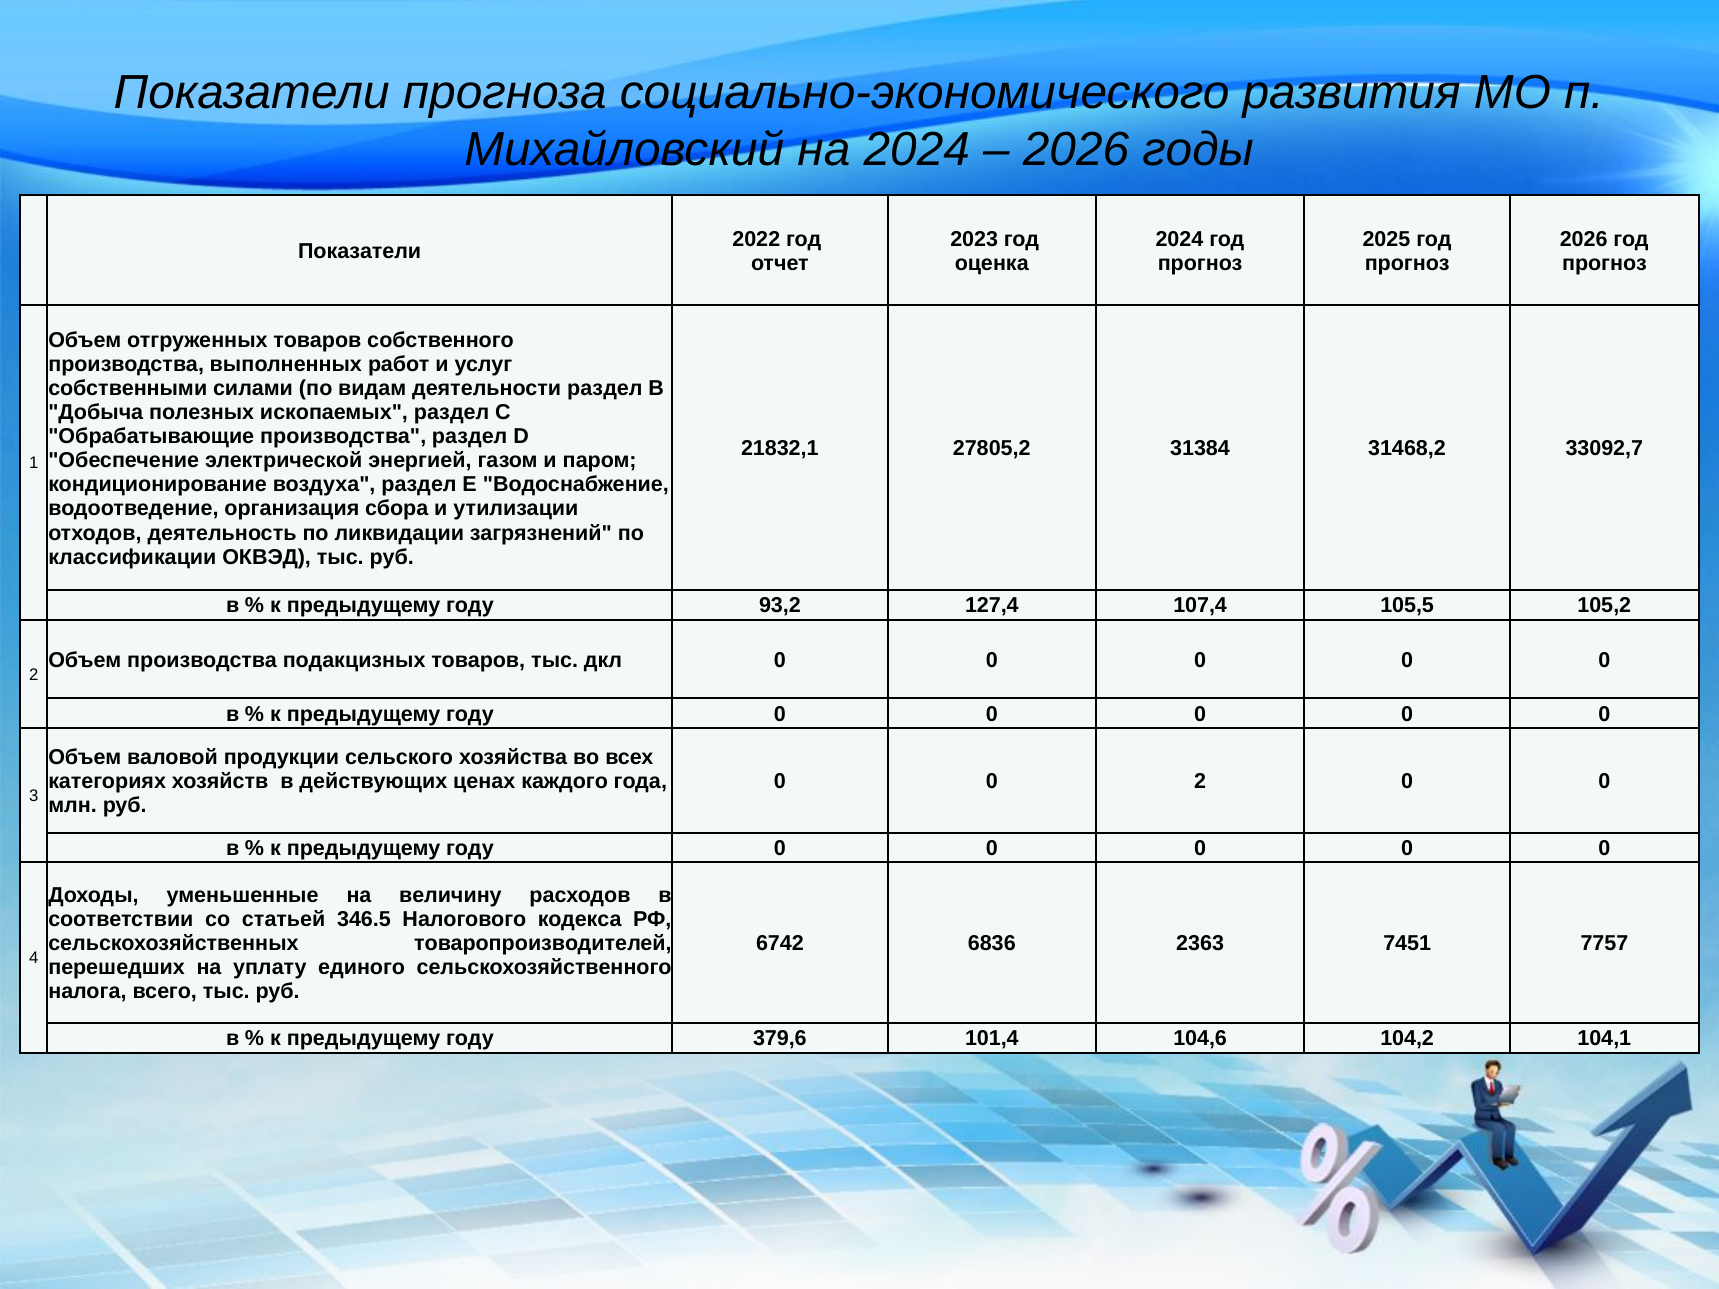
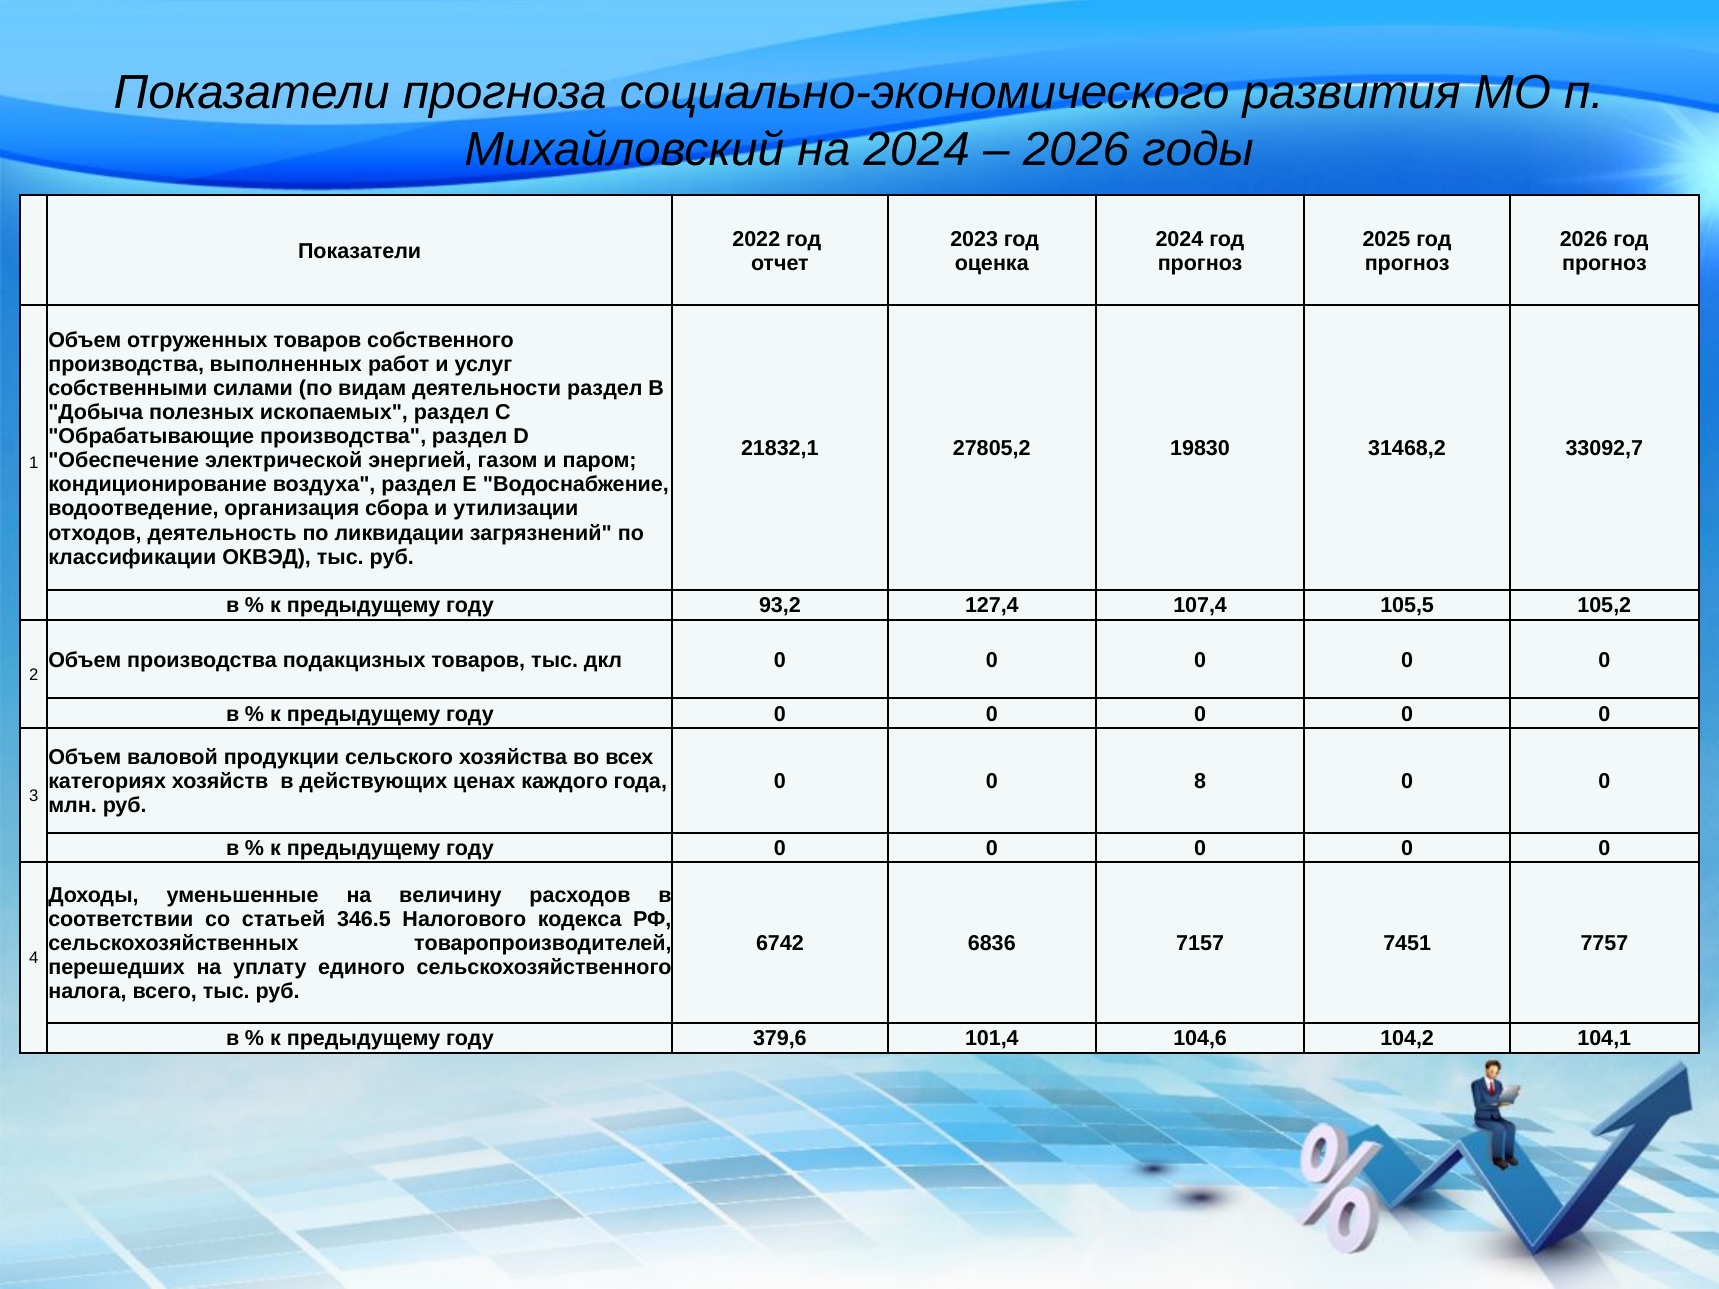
31384: 31384 -> 19830
0 2: 2 -> 8
2363: 2363 -> 7157
